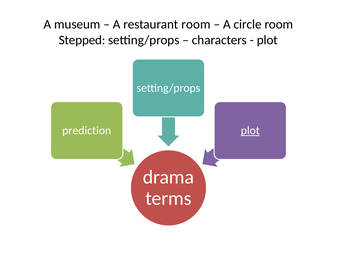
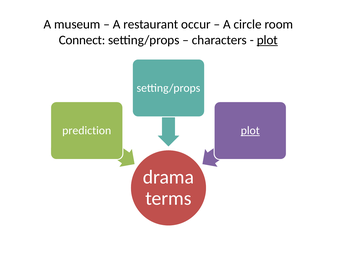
restaurant room: room -> occur
Stepped: Stepped -> Connect
plot at (267, 40) underline: none -> present
